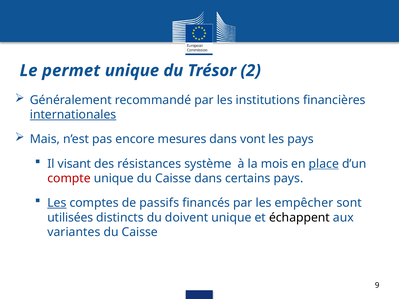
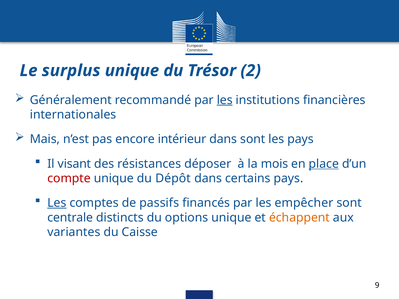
permet: permet -> surplus
les at (225, 100) underline: none -> present
internationales underline: present -> none
mesures: mesures -> intérieur
dans vont: vont -> sont
système: système -> déposer
unique du Caisse: Caisse -> Dépôt
utilisées: utilisées -> centrale
doivent: doivent -> options
échappent colour: black -> orange
